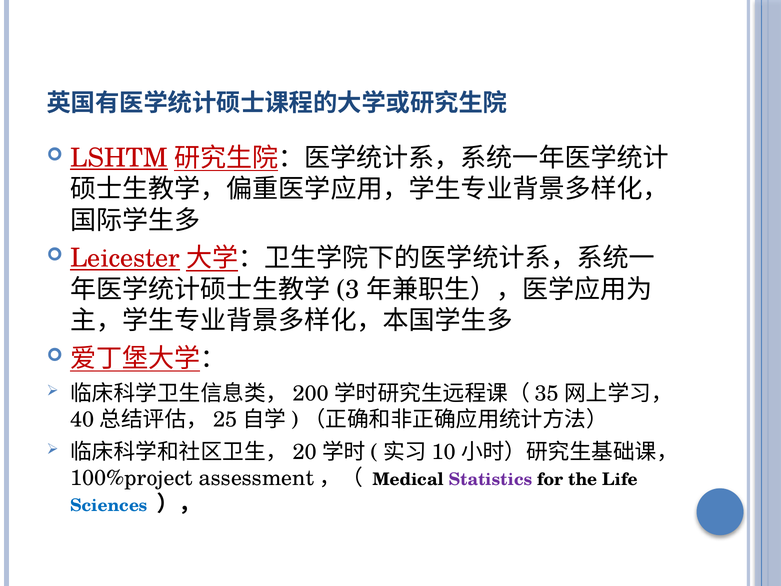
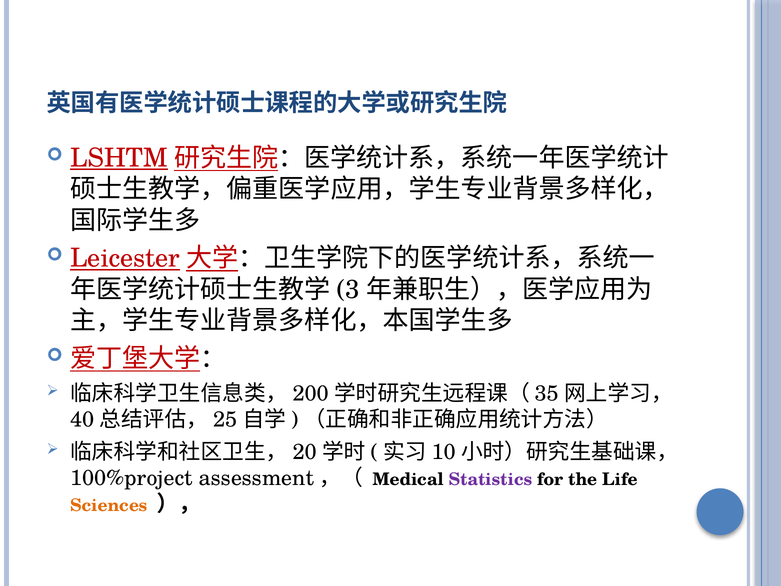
Sciences colour: blue -> orange
